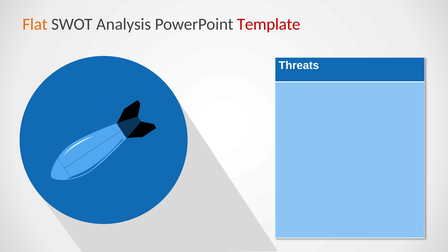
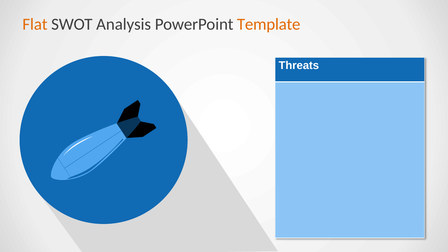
Template colour: red -> orange
